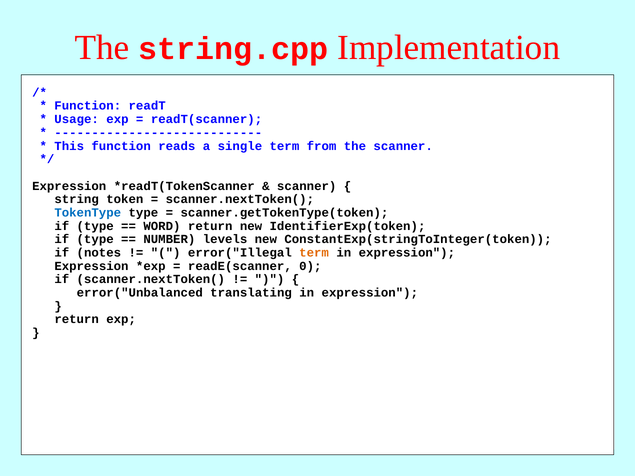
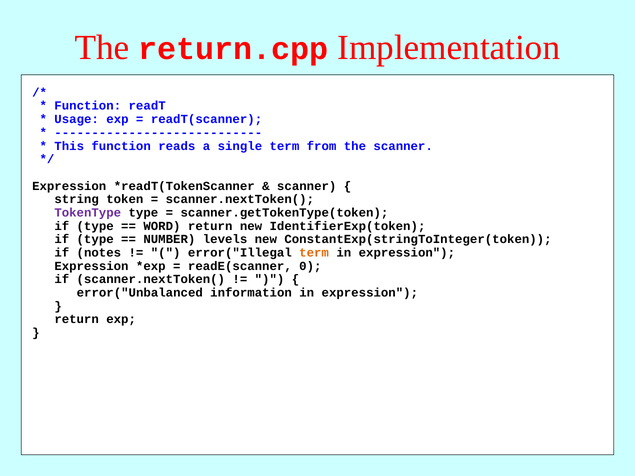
string.cpp: string.cpp -> return.cpp
TokenType colour: blue -> purple
translating: translating -> information
